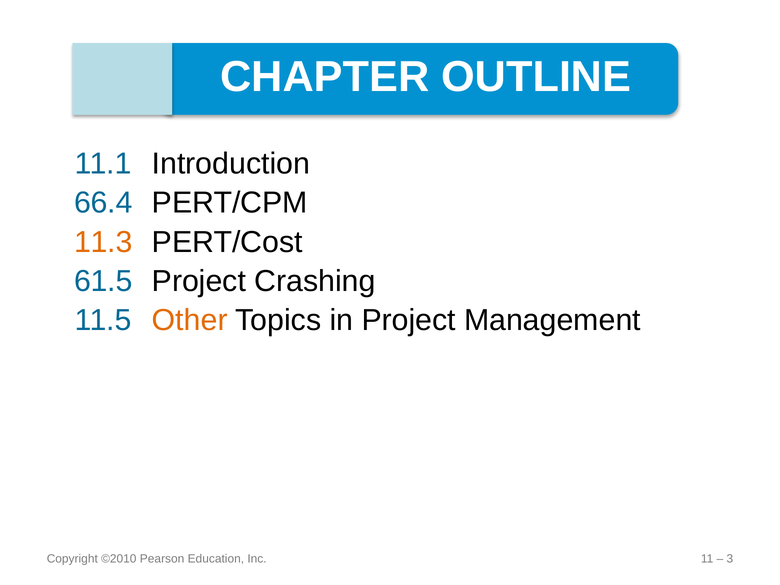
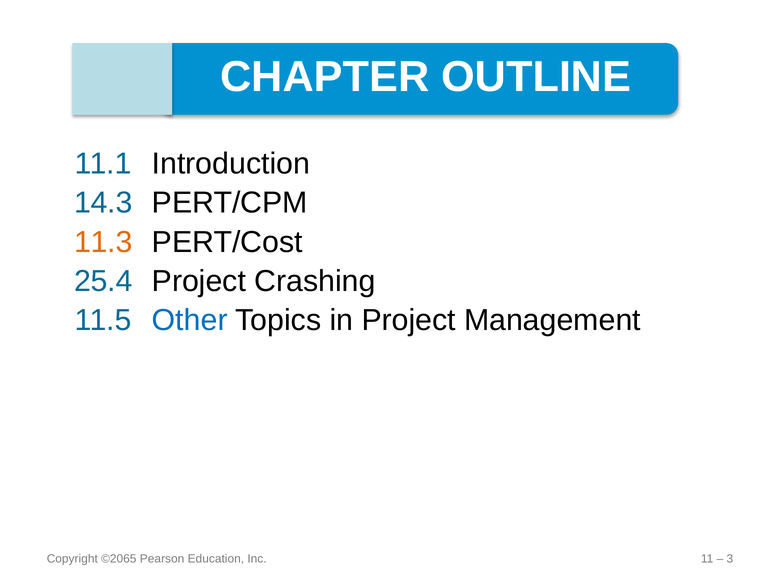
66.4: 66.4 -> 14.3
61.5: 61.5 -> 25.4
Other colour: orange -> blue
©2010: ©2010 -> ©2065
